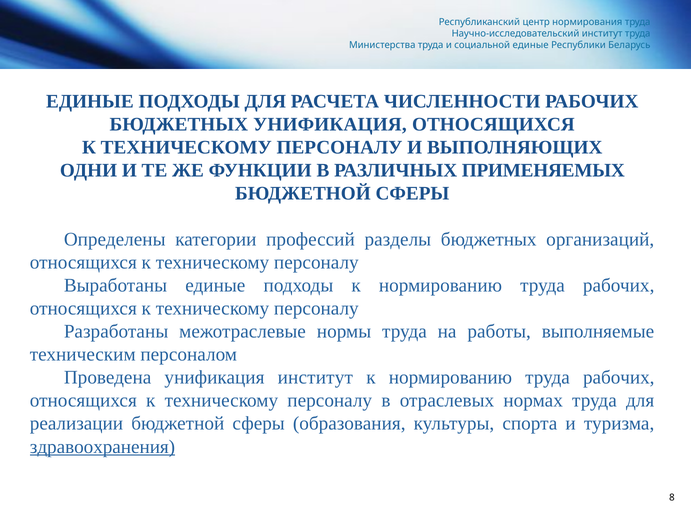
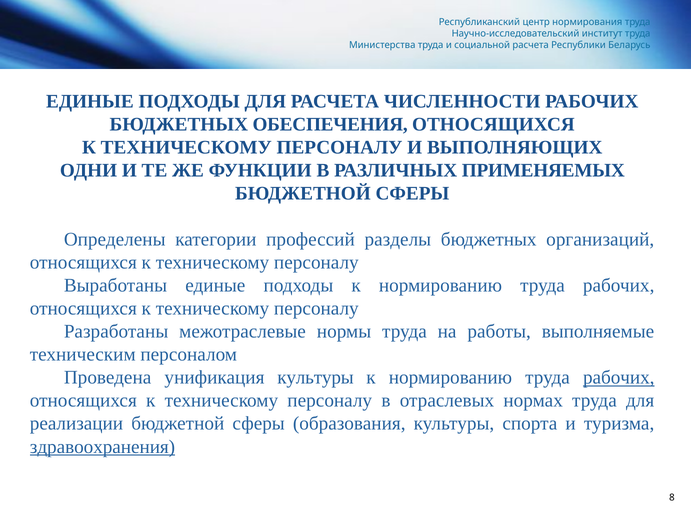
социальной единые: единые -> расчета
БЮДЖЕТНЫХ УНИФИКАЦИЯ: УНИФИКАЦИЯ -> ОБЕСПЕЧЕНИЯ
унификация институт: институт -> культуры
рабочих at (619, 378) underline: none -> present
